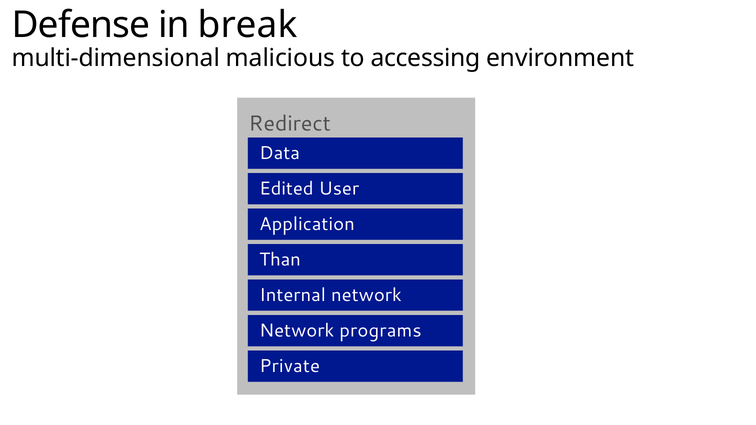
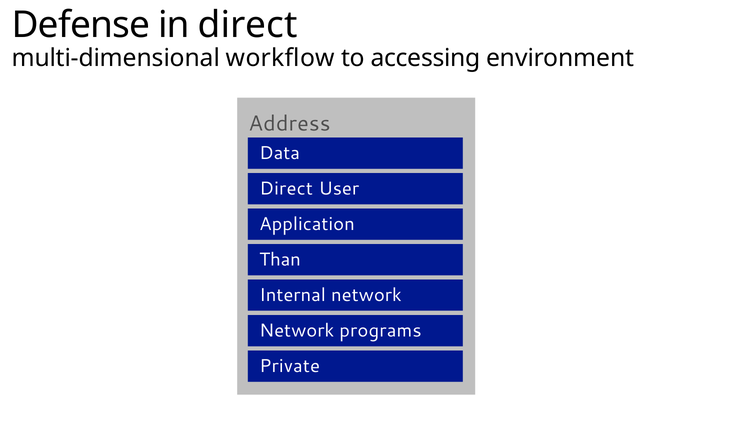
in break: break -> direct
malicious: malicious -> workflow
Redirect: Redirect -> Address
Edited at (286, 189): Edited -> Direct
